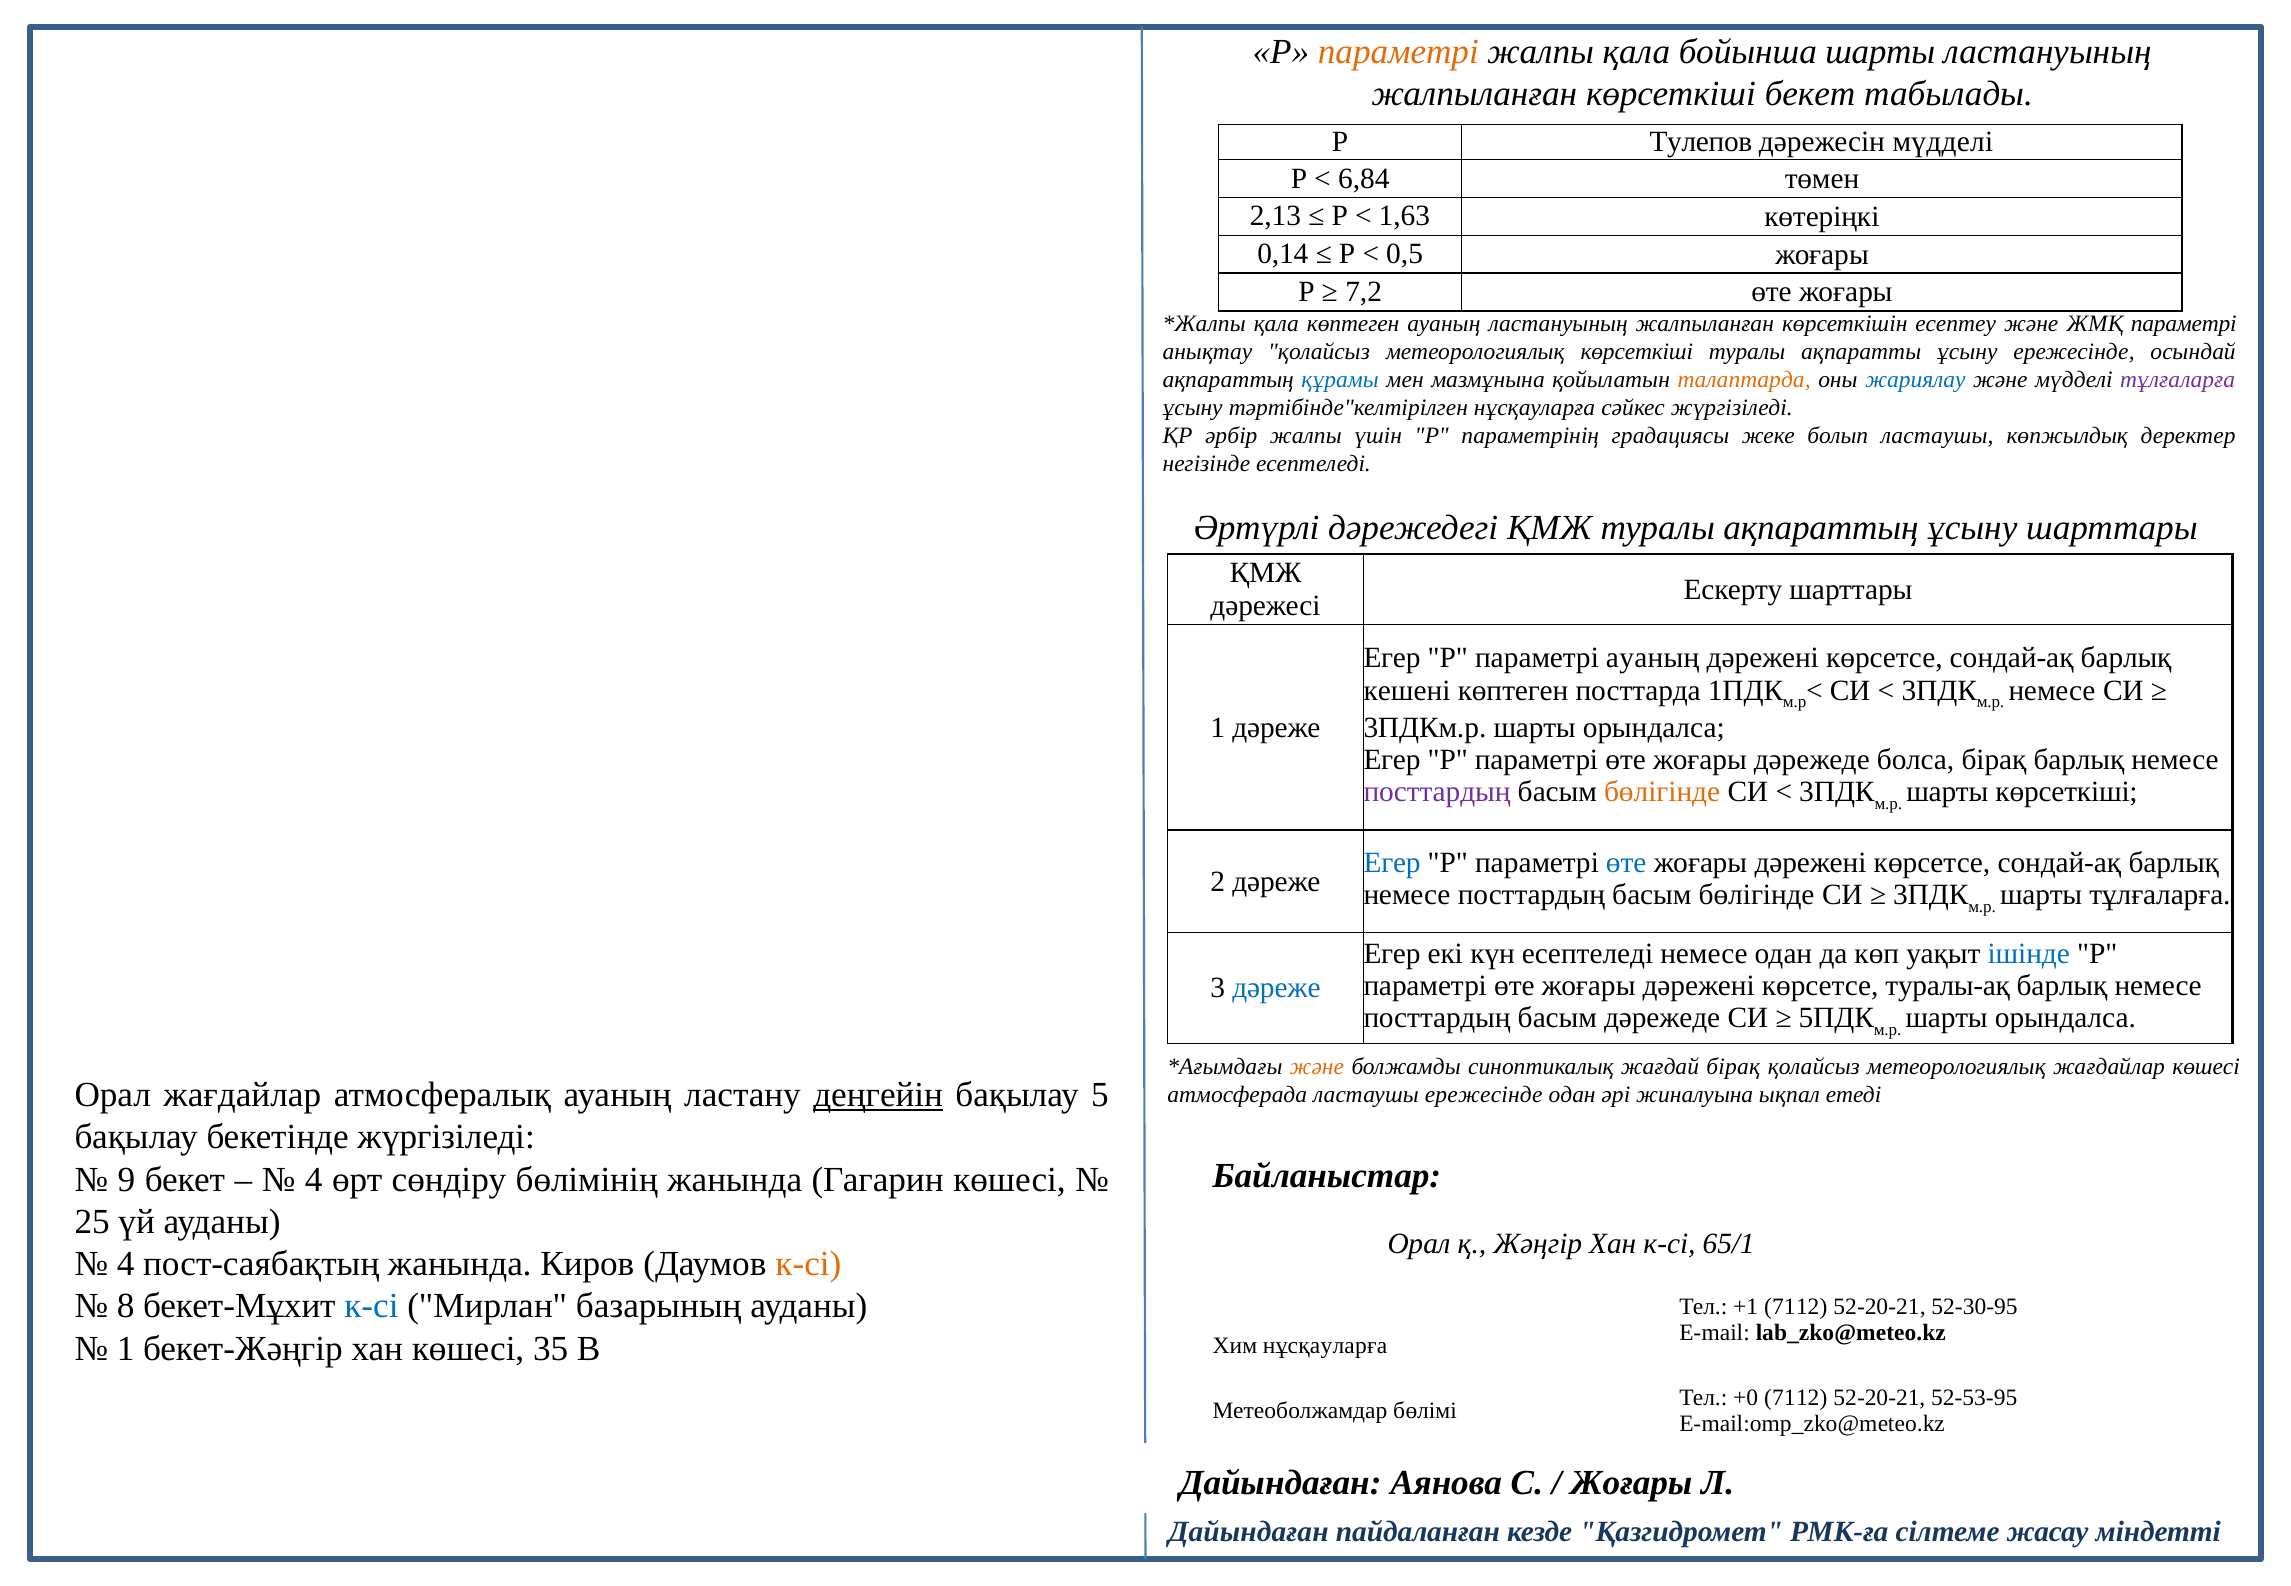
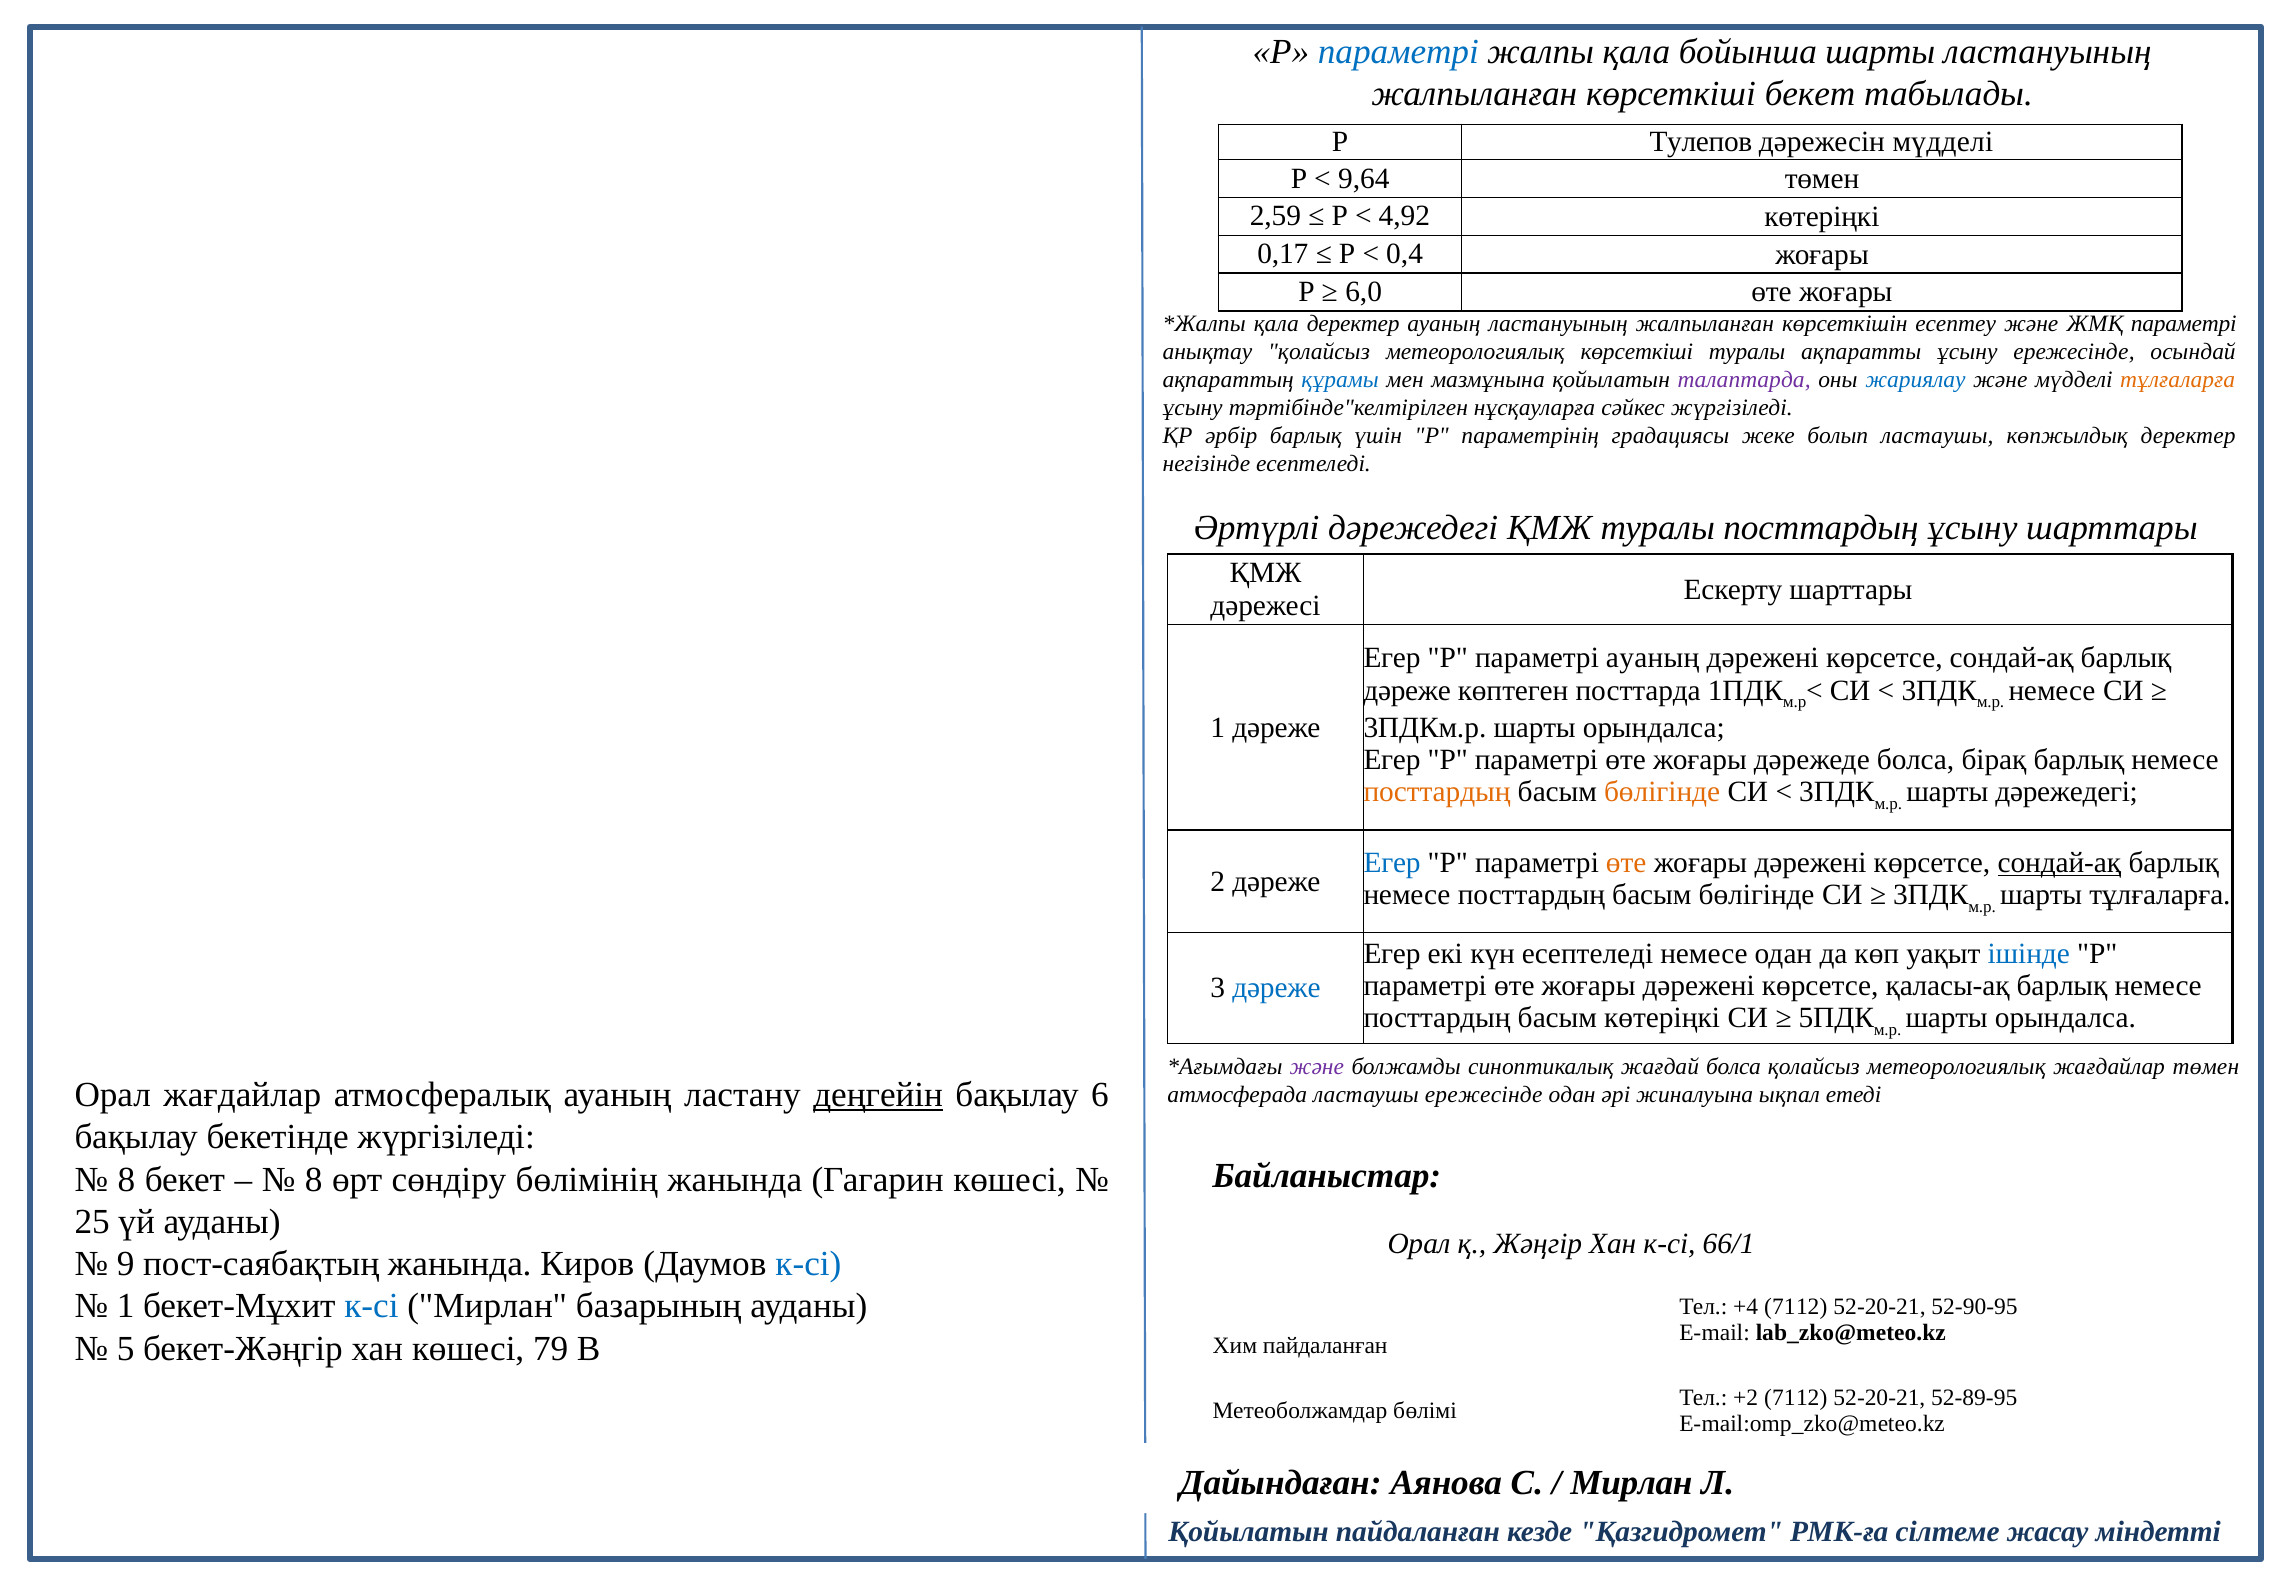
параметрі at (1398, 51) colour: orange -> blue
6,84: 6,84 -> 9,64
2,13: 2,13 -> 2,59
1,63: 1,63 -> 4,92
0,14: 0,14 -> 0,17
0,5: 0,5 -> 0,4
7,2: 7,2 -> 6,0
қала көптеген: көптеген -> деректер
талаптарда colour: orange -> purple
тұлғаларға at (2178, 380) colour: purple -> orange
әрбір жалпы: жалпы -> барлық
туралы ақпараттың: ақпараттың -> посттардың
кешені at (1407, 690): кешені -> дәреже
посттардың at (1437, 792) colour: purple -> orange
шарты көрсеткіші: көрсеткіші -> дәрежедегі
өте at (1626, 863) colour: blue -> orange
сондай-ақ at (2059, 863) underline: none -> present
туралы-ақ: туралы-ақ -> қаласы-ақ
басым дәрежеде: дәрежеде -> көтеріңкі
және at (1317, 1067) colour: orange -> purple
жағдай бірақ: бірақ -> болса
жағдайлар көшесі: көшесі -> төмен
5: 5 -> 6
9 at (126, 1179): 9 -> 8
4 at (314, 1179): 4 -> 8
65/1: 65/1 -> 66/1
4 at (126, 1264): 4 -> 9
к-сі at (808, 1264) colour: orange -> blue
8 at (126, 1306): 8 -> 1
+1: +1 -> +4
52-30-95: 52-30-95 -> 52-90-95
1 at (126, 1349): 1 -> 5
35: 35 -> 79
Хим нұсқауларға: нұсқауларға -> пайдаланған
+0: +0 -> +2
52-53-95: 52-53-95 -> 52-89-95
Жоғары at (1631, 1483): Жоғары -> Мирлан
Дайындаған at (1249, 1532): Дайындаған -> Қойылатын
